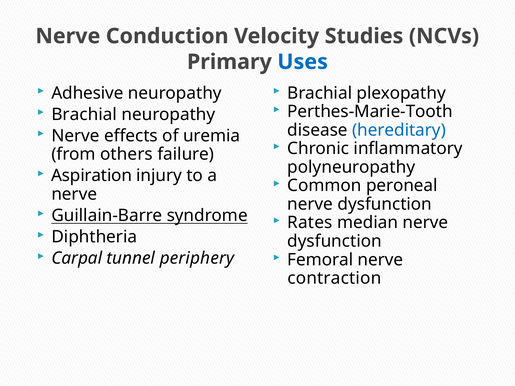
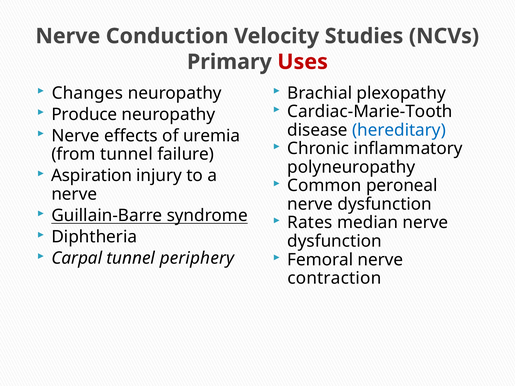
Uses colour: blue -> red
Adhesive: Adhesive -> Changes
Perthes-Marie-Tooth: Perthes-Marie-Tooth -> Cardiac-Marie-Tooth
Brachial at (84, 114): Brachial -> Produce
from others: others -> tunnel
